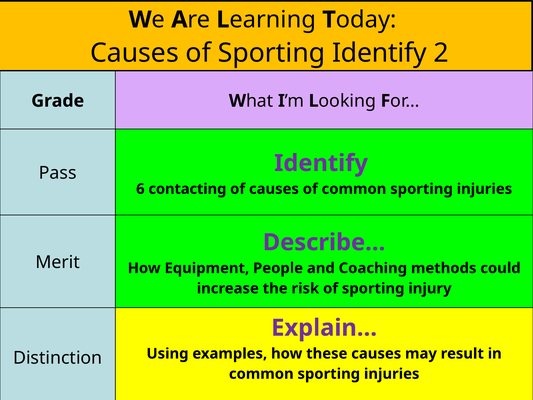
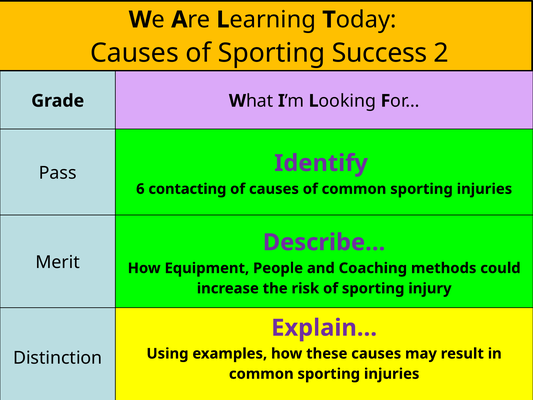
Sporting Identify: Identify -> Success
